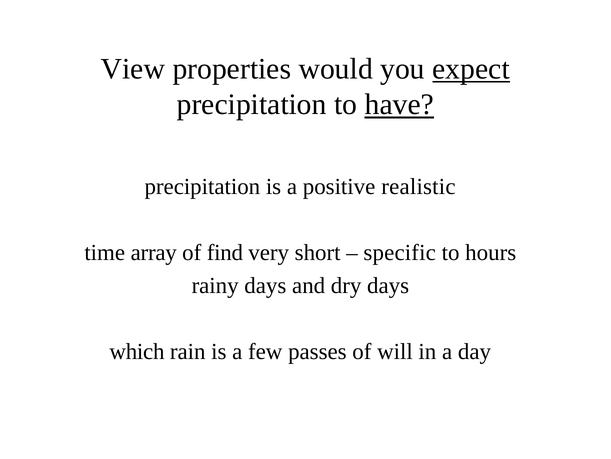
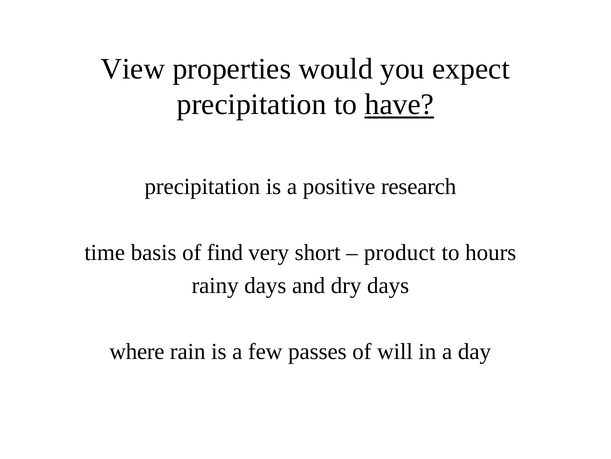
expect underline: present -> none
realistic: realistic -> research
array: array -> basis
specific: specific -> product
which: which -> where
